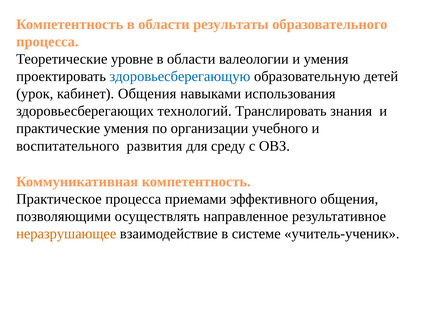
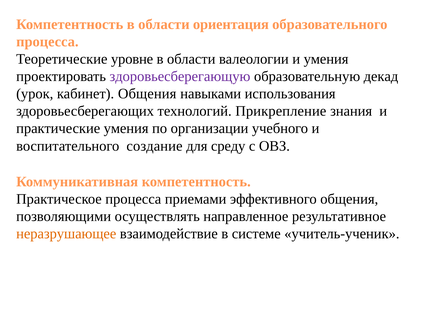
результаты: результаты -> ориентация
здоровьесберегающую colour: blue -> purple
детей: детей -> декад
Транслировать: Транслировать -> Прикрепление
развития: развития -> создание
